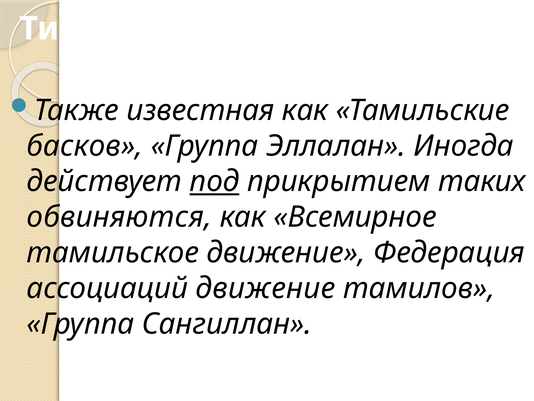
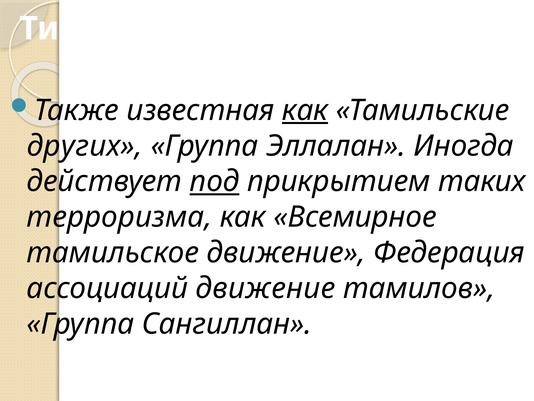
как at (305, 110) underline: none -> present
басков: басков -> других
обвиняются: обвиняются -> терроризма
